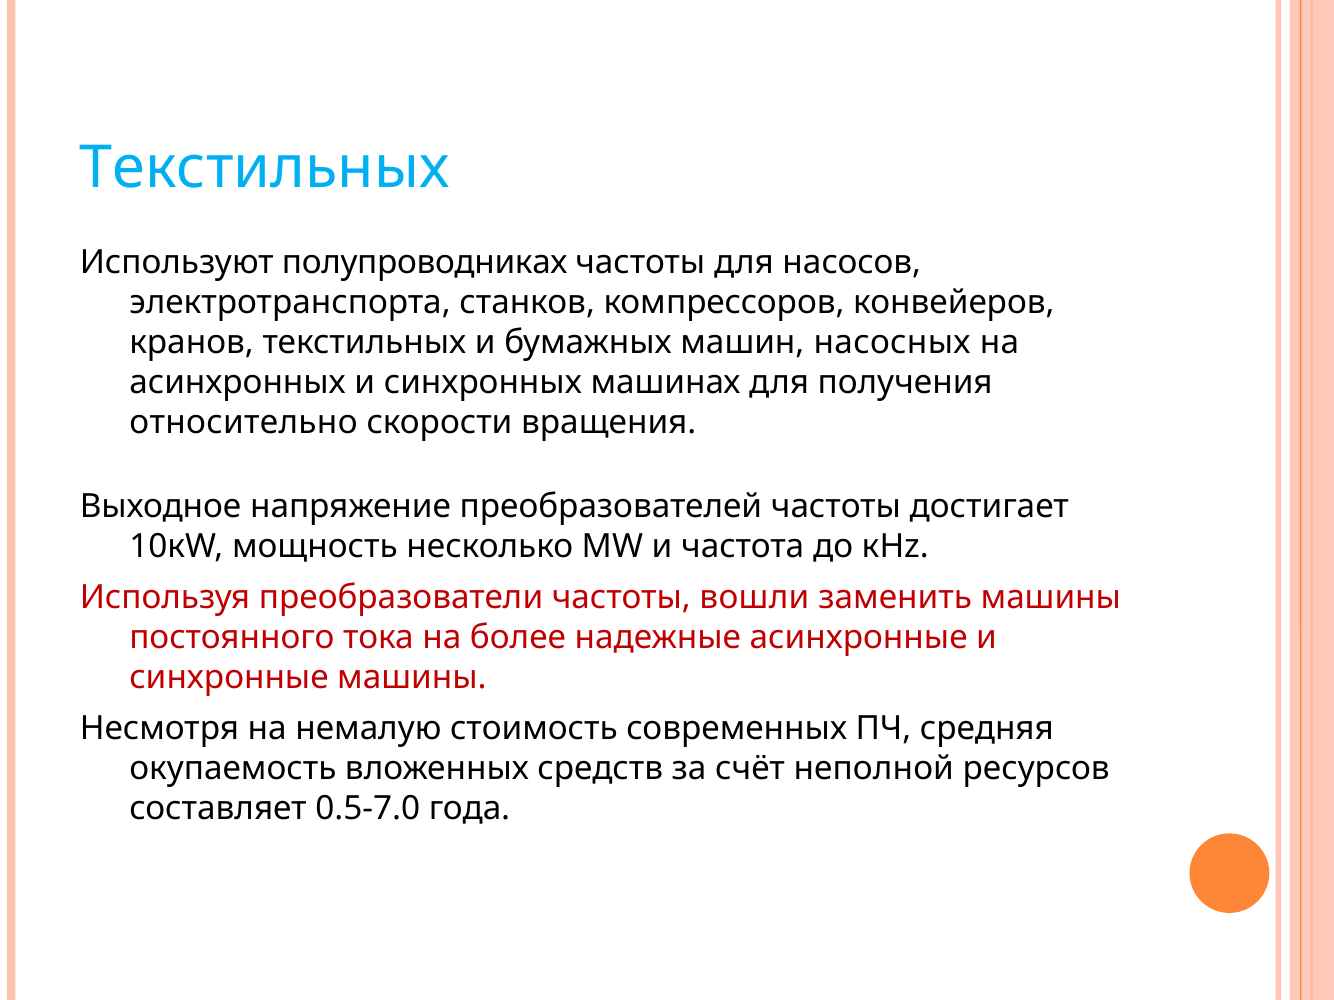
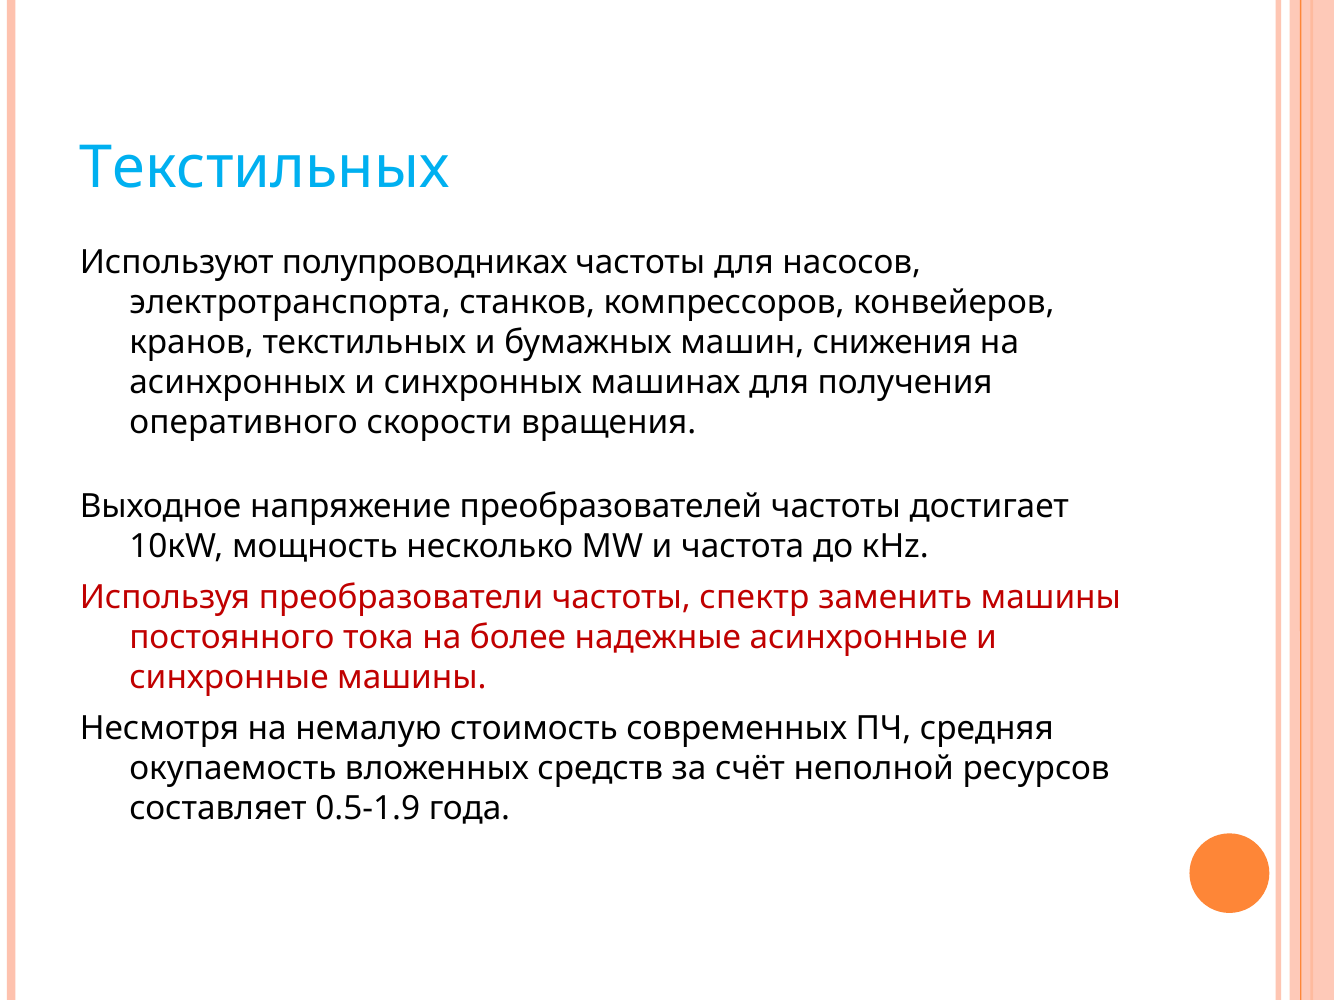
насосных: насосных -> снижения
относительно: относительно -> оперативного
вошли: вошли -> спектр
0.5-7.0: 0.5-7.0 -> 0.5-1.9
